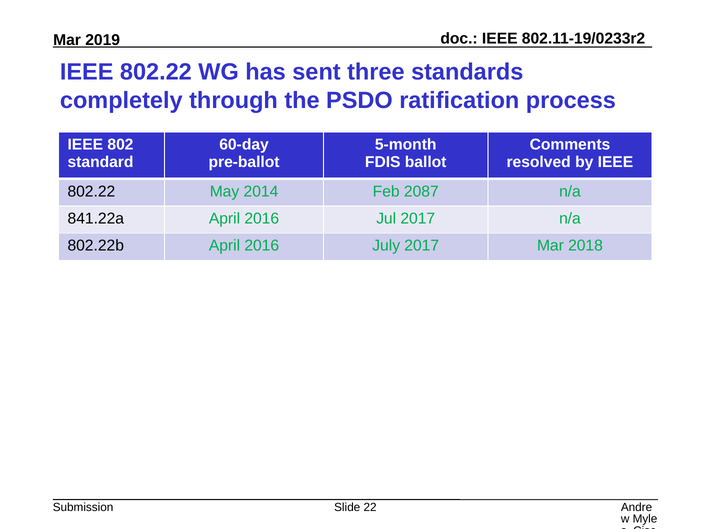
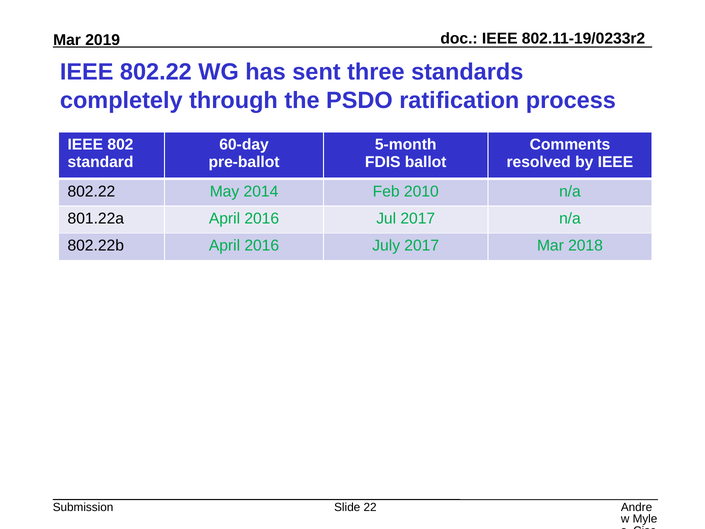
2087: 2087 -> 2010
841.22a: 841.22a -> 801.22a
